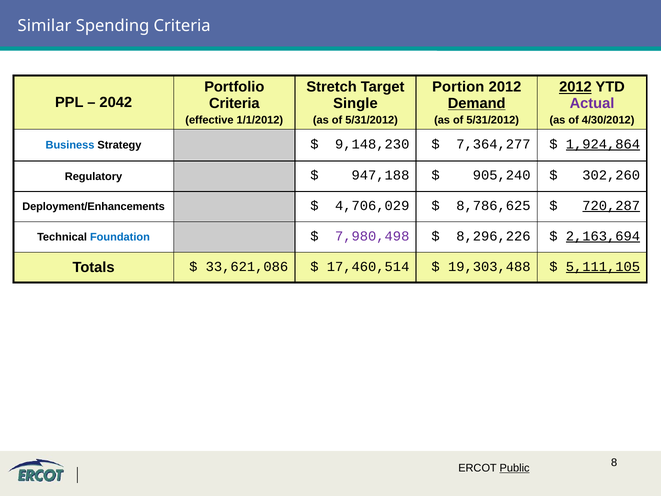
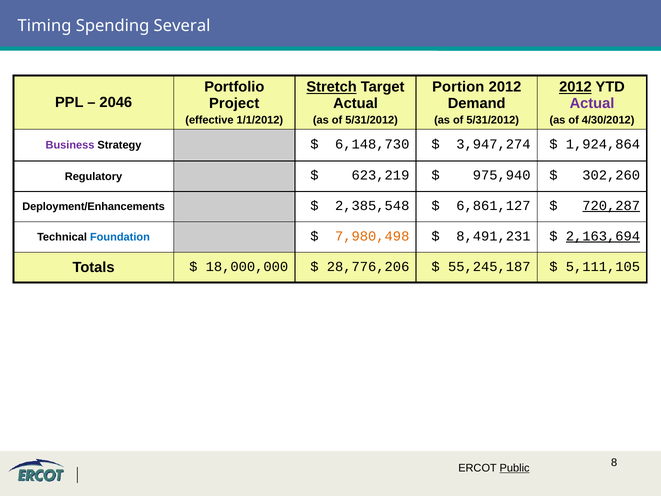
Similar: Similar -> Timing
Spending Criteria: Criteria -> Several
Stretch underline: none -> present
2042: 2042 -> 2046
Criteria at (234, 103): Criteria -> Project
Single at (355, 103): Single -> Actual
Demand underline: present -> none
Business colour: blue -> purple
9,148,230: 9,148,230 -> 6,148,730
7,364,277: 7,364,277 -> 3,947,274
1,924,864 underline: present -> none
947,188: 947,188 -> 623,219
905,240: 905,240 -> 975,940
4,706,029: 4,706,029 -> 2,385,548
8,786,625: 8,786,625 -> 6,861,127
7,980,498 colour: purple -> orange
8,296,226: 8,296,226 -> 8,491,231
33,621,086: 33,621,086 -> 18,000,000
17,460,514: 17,460,514 -> 28,776,206
19,303,488: 19,303,488 -> 55,245,187
5,111,105 underline: present -> none
